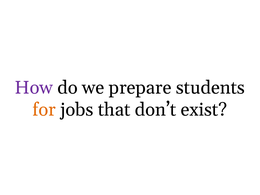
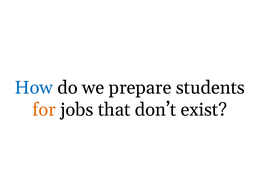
How colour: purple -> blue
